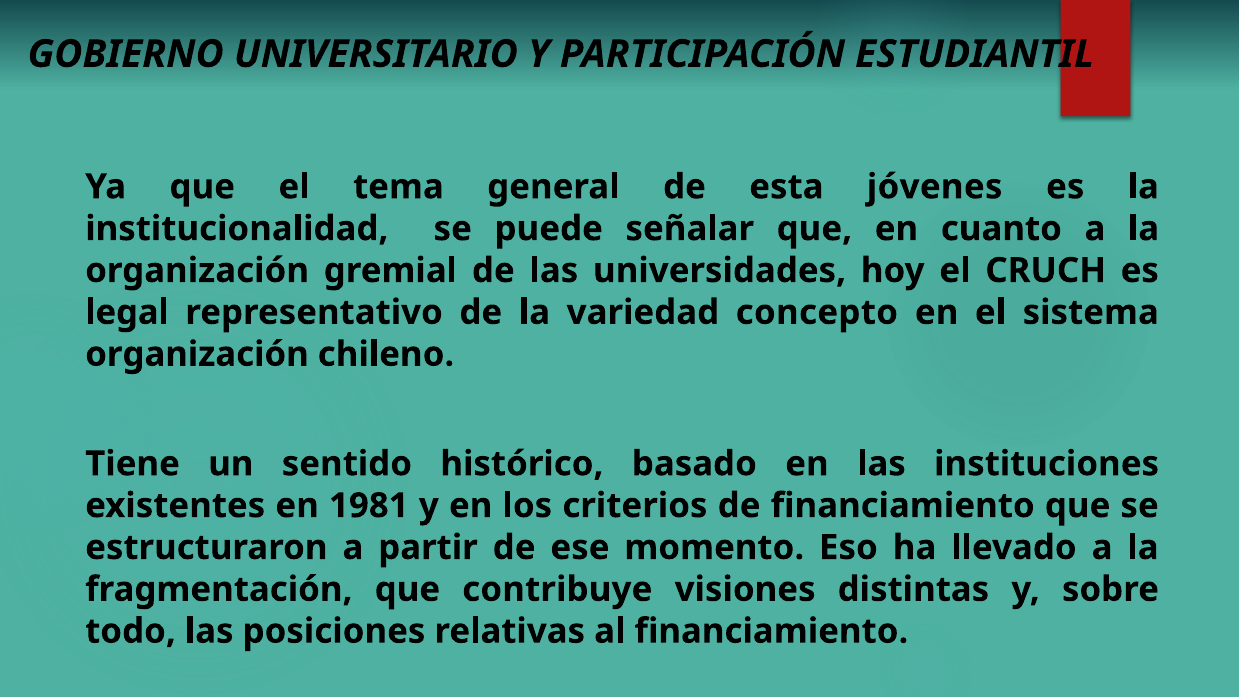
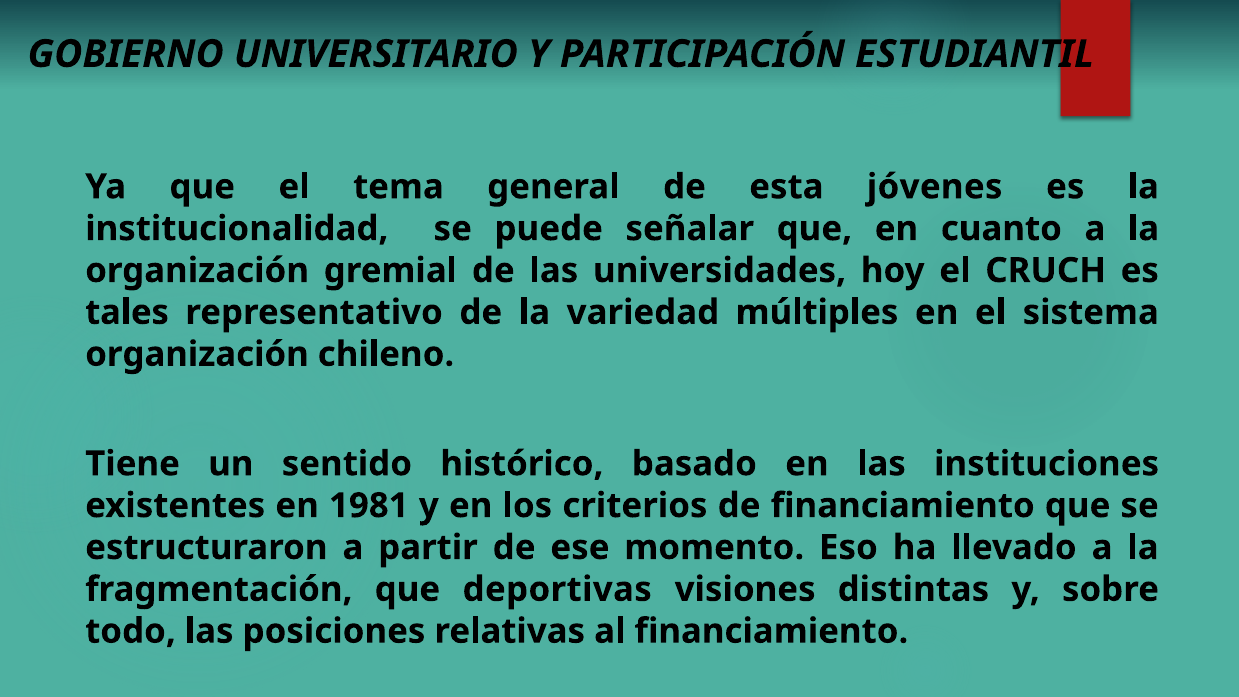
legal: legal -> tales
concepto: concepto -> múltiples
contribuye: contribuye -> deportivas
